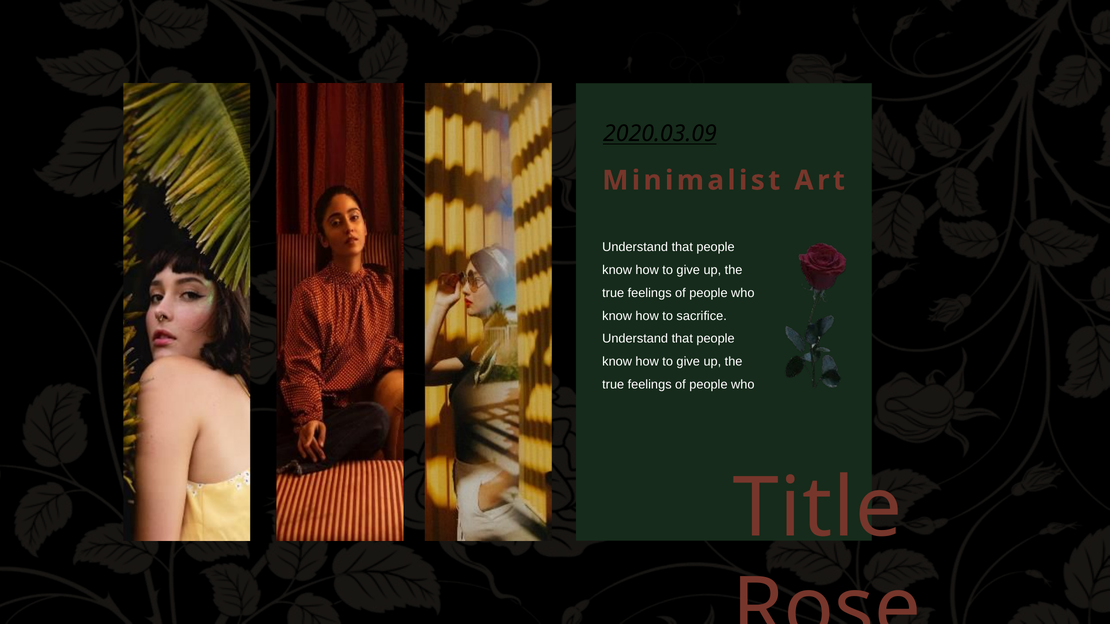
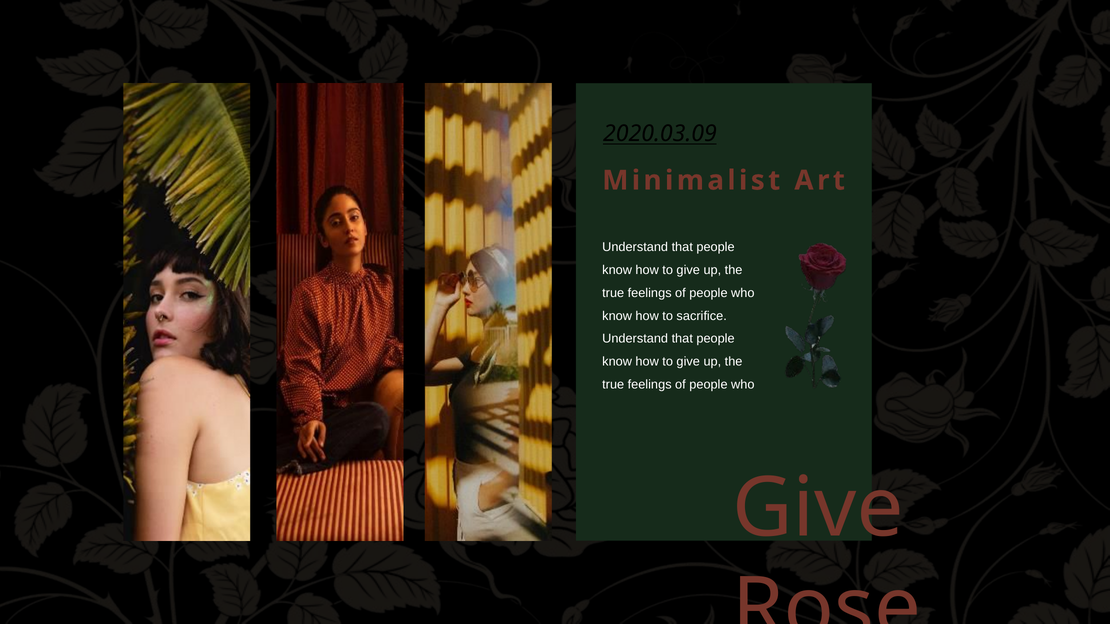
Title at (817, 509): Title -> Give
